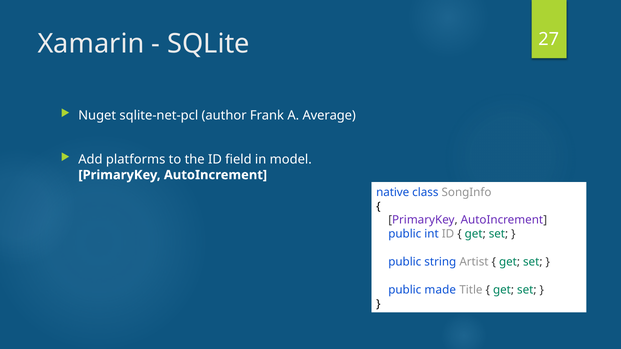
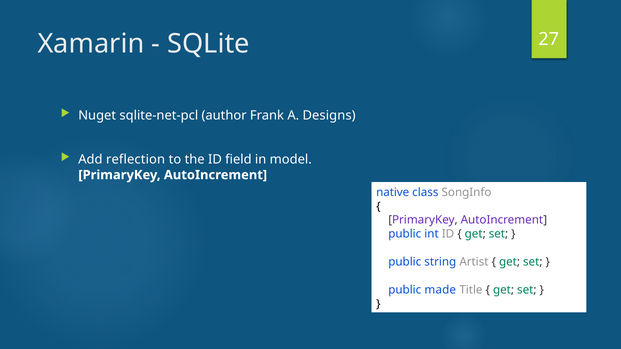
Average: Average -> Designs
platforms: platforms -> reflection
